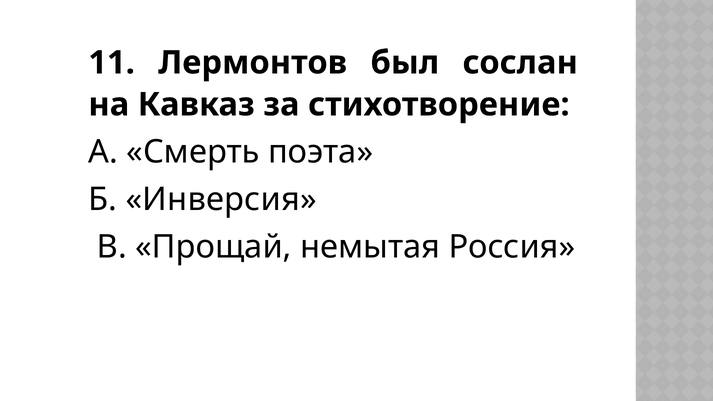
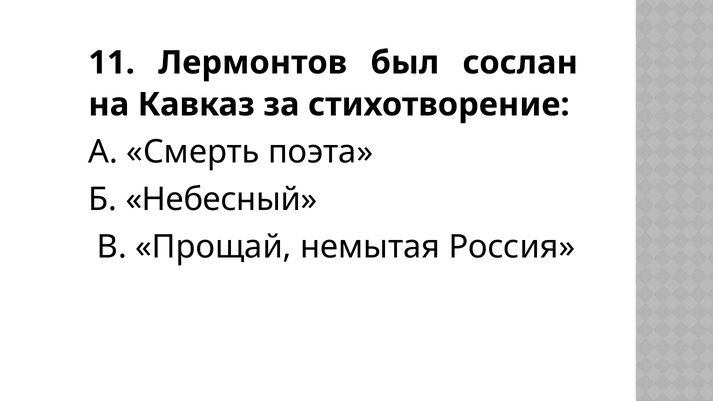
Инверсия: Инверсия -> Небесный
